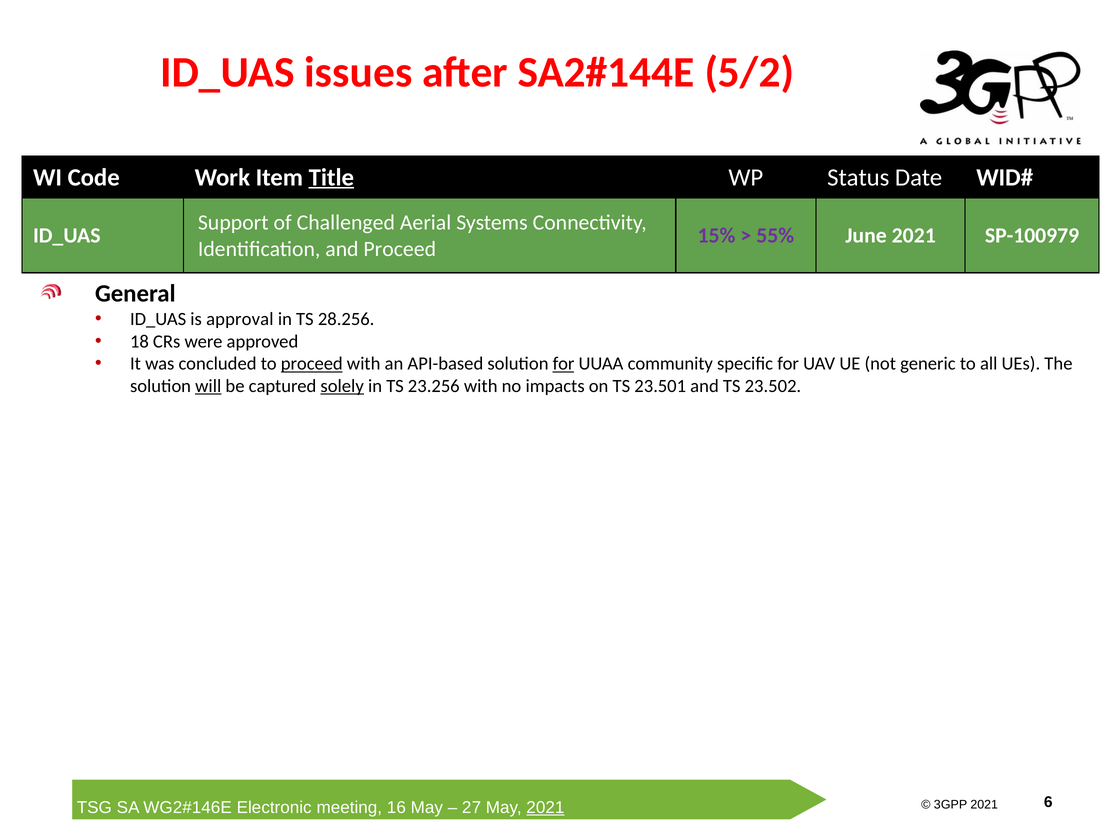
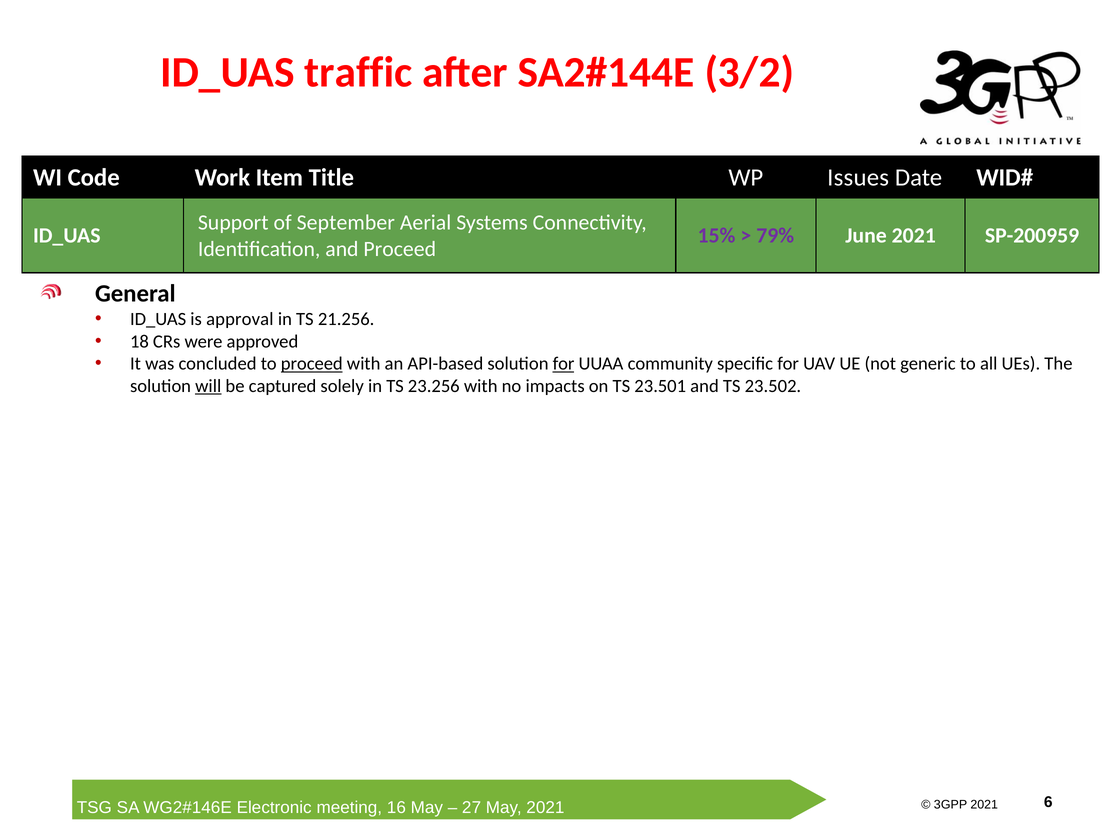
issues: issues -> traffic
5/2: 5/2 -> 3/2
Title underline: present -> none
Status: Status -> Issues
Challenged: Challenged -> September
55%: 55% -> 79%
SP-100979: SP-100979 -> SP-200959
28.256: 28.256 -> 21.256
solely underline: present -> none
2021 at (545, 807) underline: present -> none
